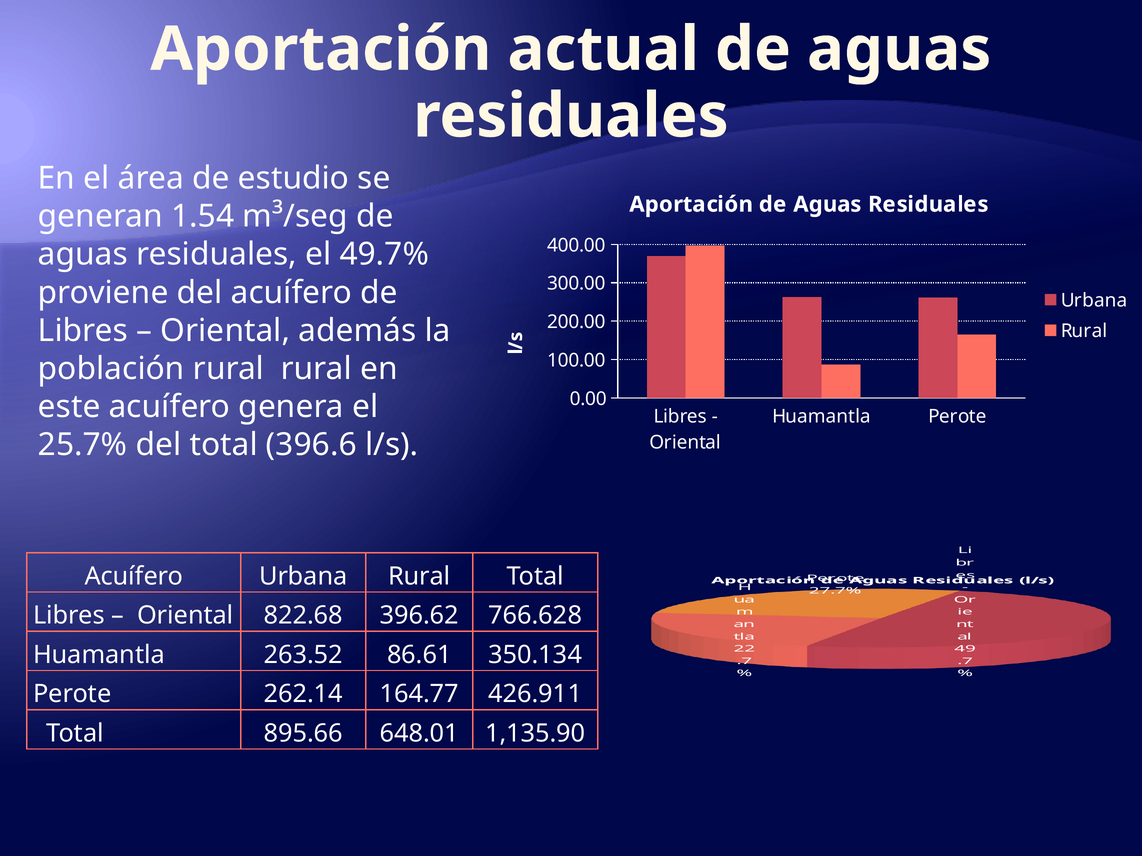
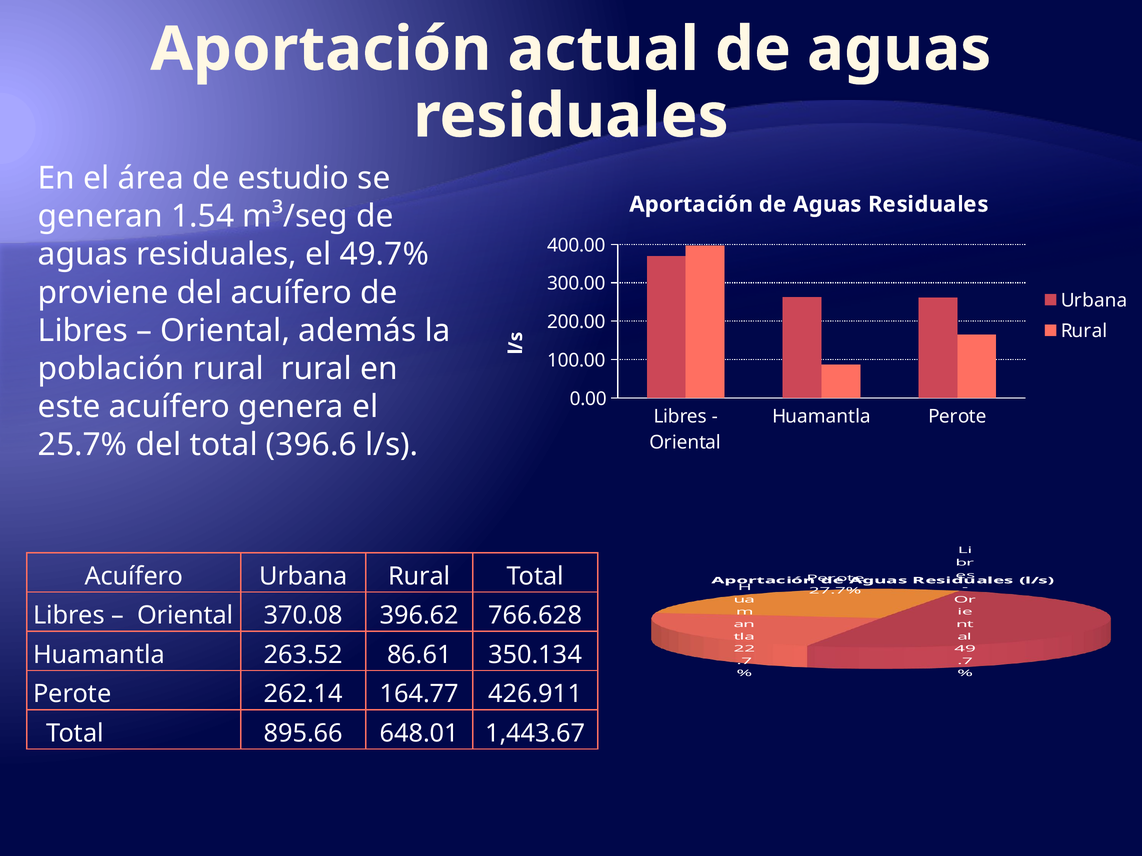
822.68: 822.68 -> 370.08
1,135.90: 1,135.90 -> 1,443.67
